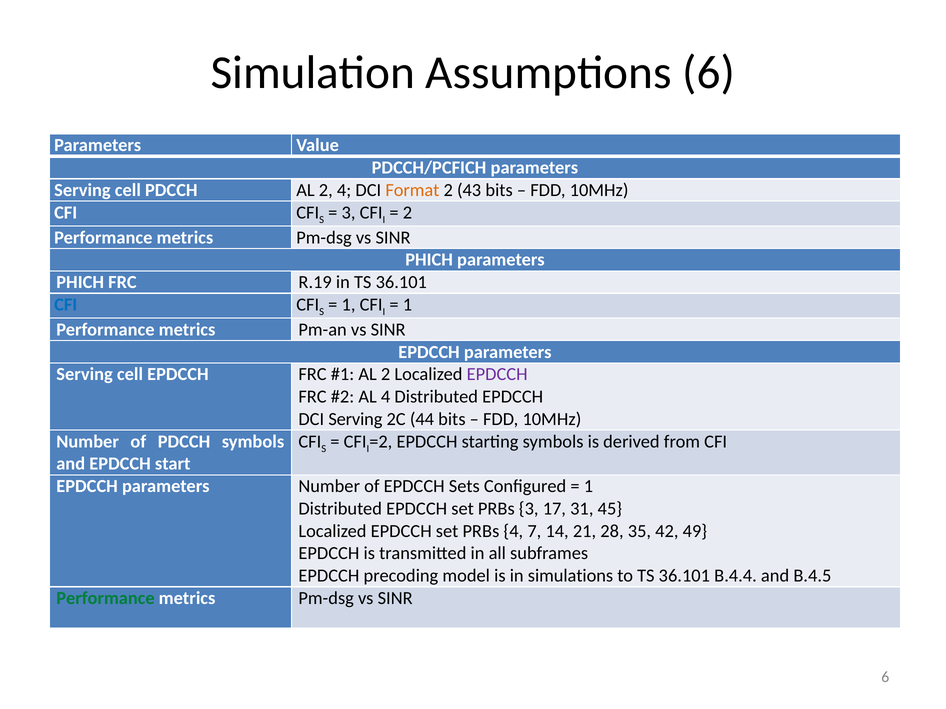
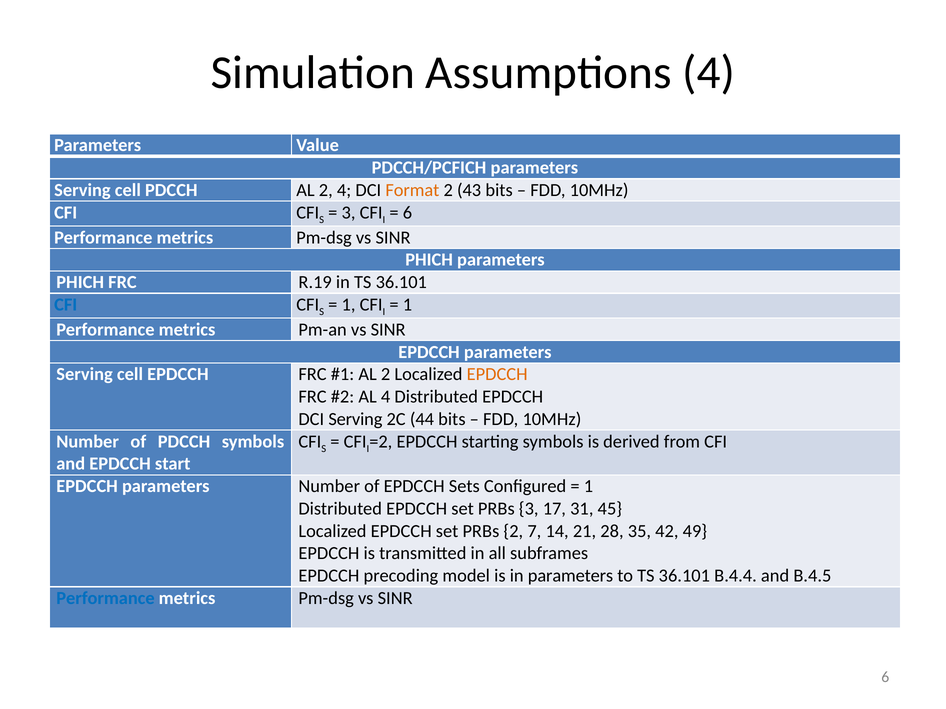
Assumptions 6: 6 -> 4
2 at (407, 213): 2 -> 6
EPDCCH at (497, 375) colour: purple -> orange
PRBs 4: 4 -> 2
in simulations: simulations -> parameters
Performance at (105, 599) colour: green -> blue
